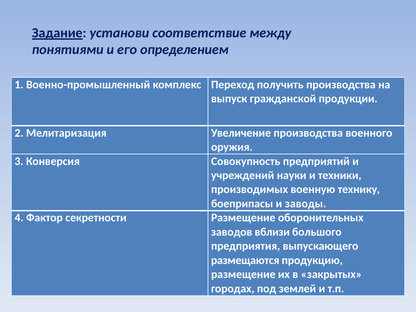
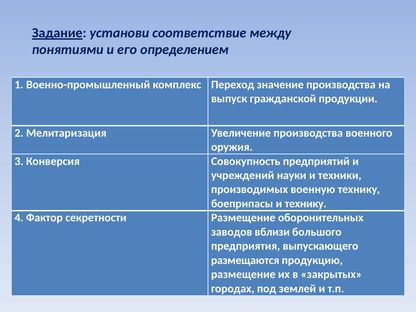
получить: получить -> значение
и заводы: заводы -> технику
